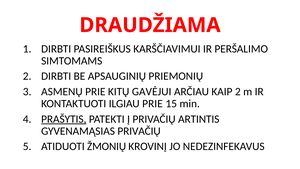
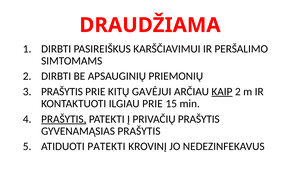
ASMENŲ at (62, 91): ASMENŲ -> PRAŠYTIS
KAIP underline: none -> present
PRIVAČIŲ ARTINTIS: ARTINTIS -> PRAŠYTIS
GYVENAMĄSIAS PRIVAČIŲ: PRIVAČIŲ -> PRAŠYTIS
ATIDUOTI ŽMONIŲ: ŽMONIŲ -> PATEKTI
